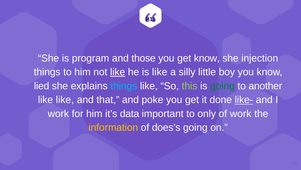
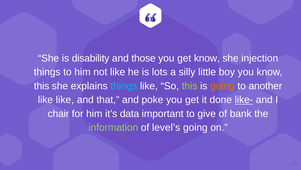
program: program -> disability
like at (118, 72) underline: present -> none
is like: like -> lots
lied at (42, 86): lied -> this
going at (222, 86) colour: green -> orange
work at (58, 113): work -> chair
only: only -> give
of work: work -> bank
information colour: yellow -> light green
does’s: does’s -> level’s
